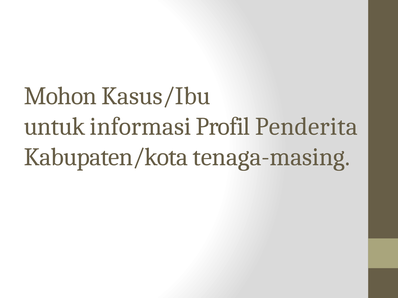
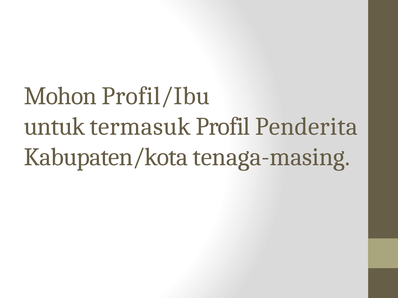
Kasus/Ibu: Kasus/Ibu -> Profil/Ibu
informasi: informasi -> termasuk
